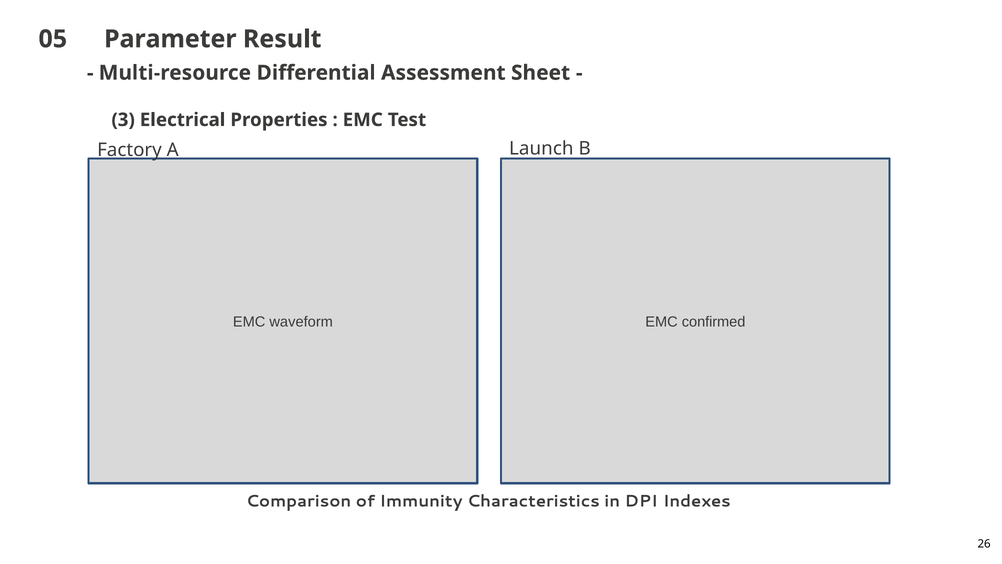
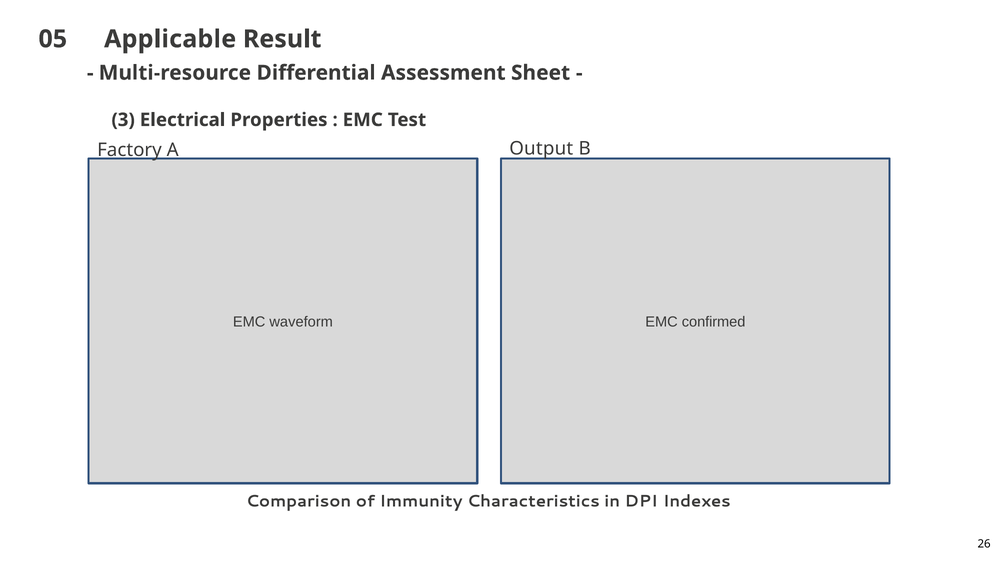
Parameter: Parameter -> Applicable
Launch: Launch -> Output
